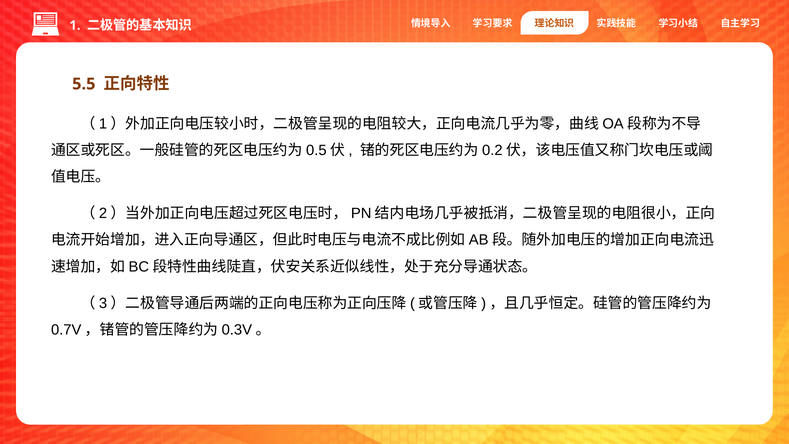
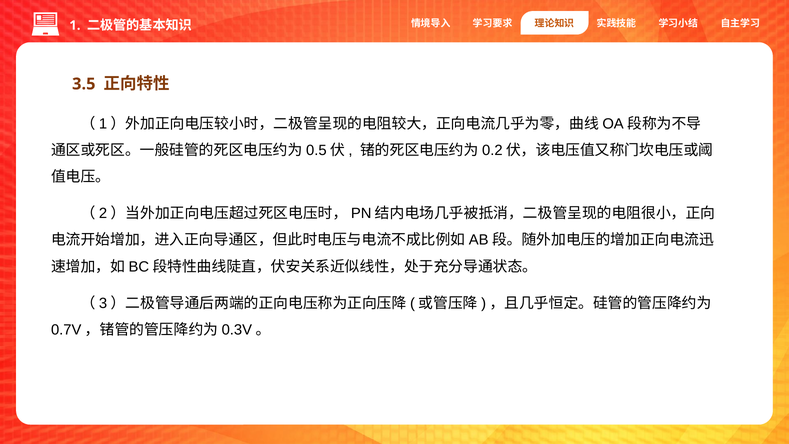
5.5: 5.5 -> 3.5
